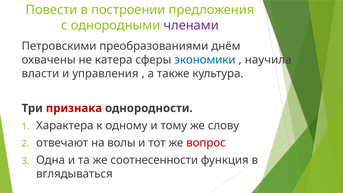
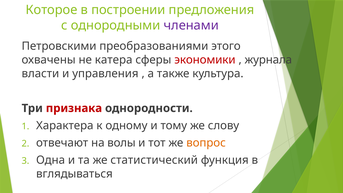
Повести: Повести -> Которое
днём: днём -> этого
экономики colour: blue -> red
научила: научила -> журнала
вопрос colour: red -> orange
соотнесенности: соотнесенности -> статистический
